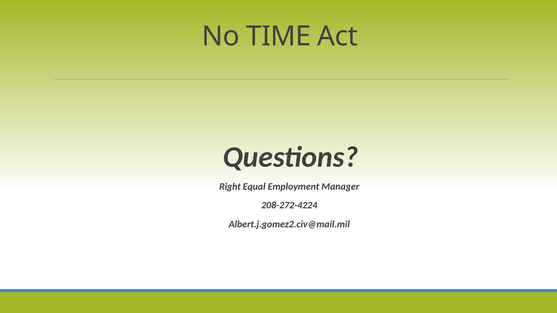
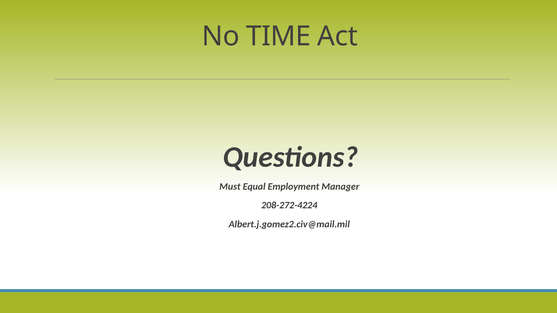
Right: Right -> Must
